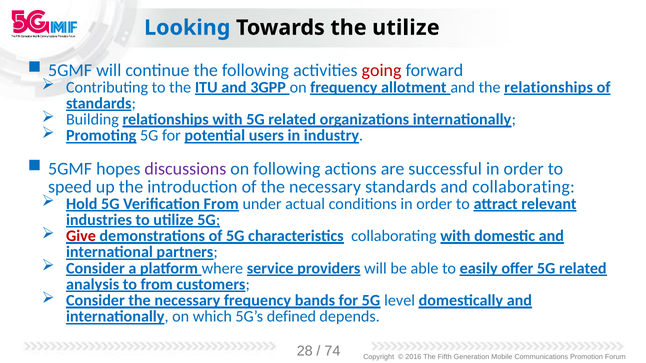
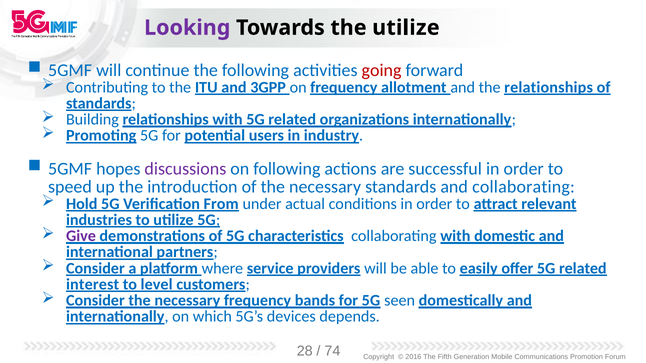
Looking colour: blue -> purple
Give colour: red -> purple
analysis: analysis -> interest
to from: from -> level
level: level -> seen
defined: defined -> devices
